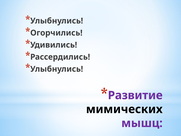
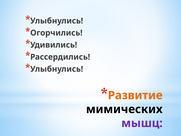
Развитие colour: purple -> orange
